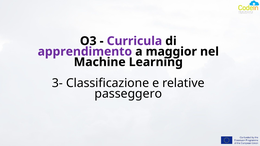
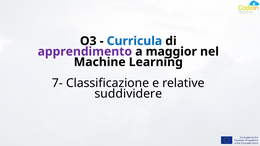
Curricula colour: purple -> blue
3-: 3- -> 7-
passeggero: passeggero -> suddividere
